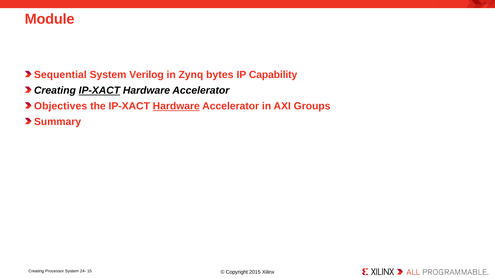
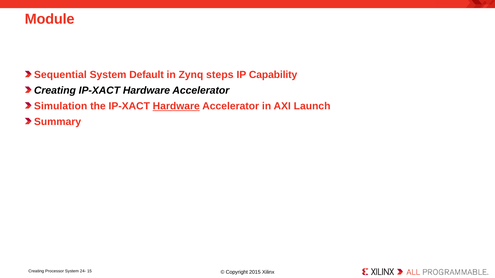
Verilog: Verilog -> Default
bytes: bytes -> steps
IP-XACT at (99, 91) underline: present -> none
Objectives: Objectives -> Simulation
Groups: Groups -> Launch
